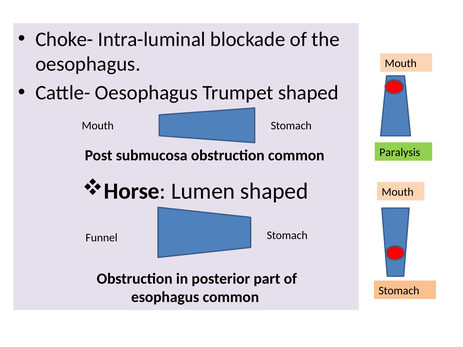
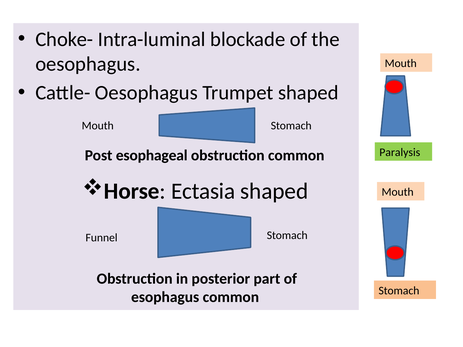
submucosa: submucosa -> esophageal
Lumen: Lumen -> Ectasia
